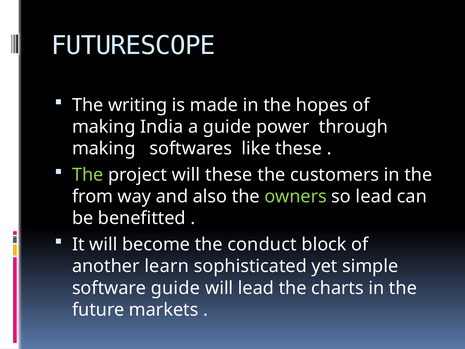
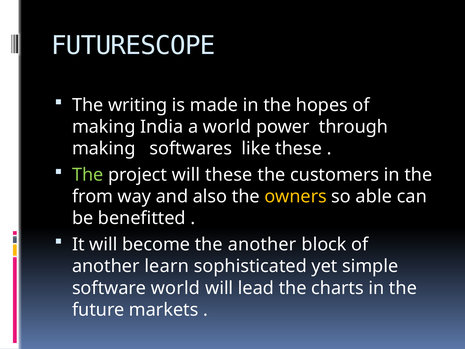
a guide: guide -> world
owners colour: light green -> yellow
so lead: lead -> able
the conduct: conduct -> another
software guide: guide -> world
